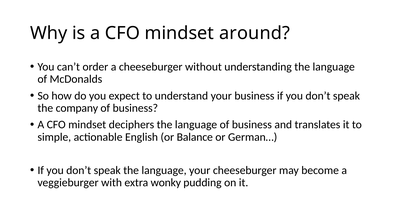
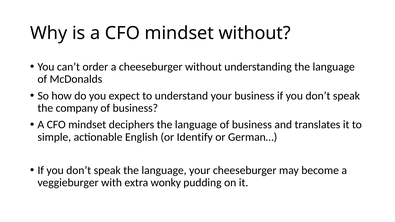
mindset around: around -> without
Balance: Balance -> Identify
